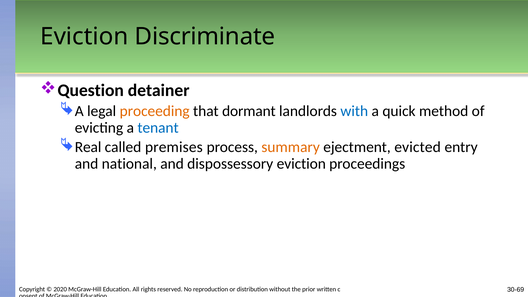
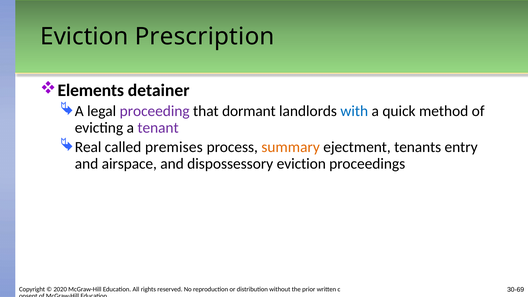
Discriminate: Discriminate -> Prescription
Question: Question -> Elements
proceeding colour: orange -> purple
tenant colour: blue -> purple
evicted: evicted -> tenants
national: national -> airspace
